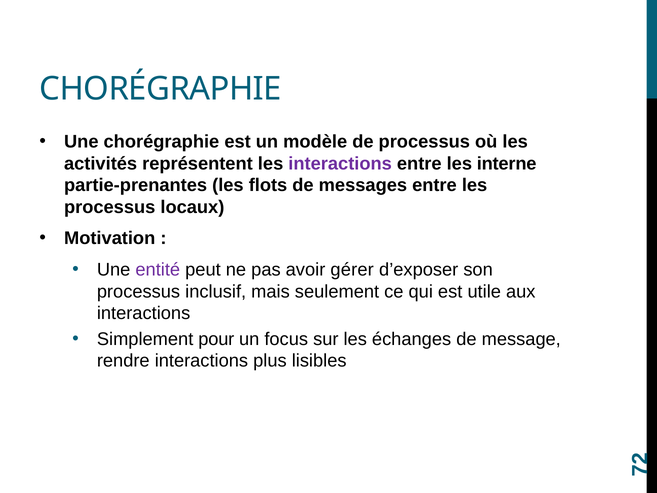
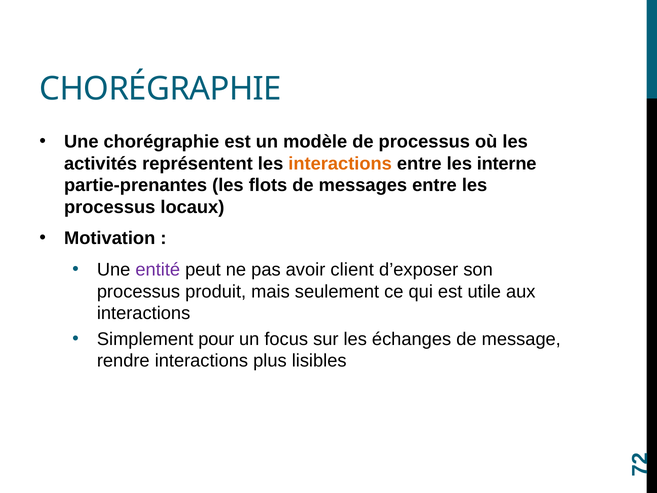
interactions at (340, 163) colour: purple -> orange
gérer: gérer -> client
inclusif: inclusif -> produit
